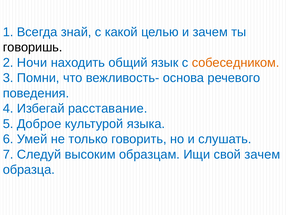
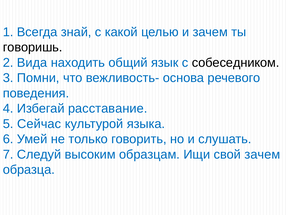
Ночи: Ночи -> Вида
собеседником colour: orange -> black
Доброе: Доброе -> Сейчас
